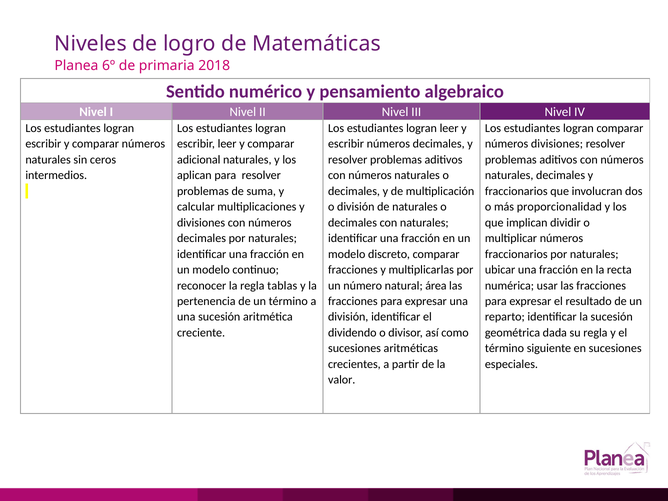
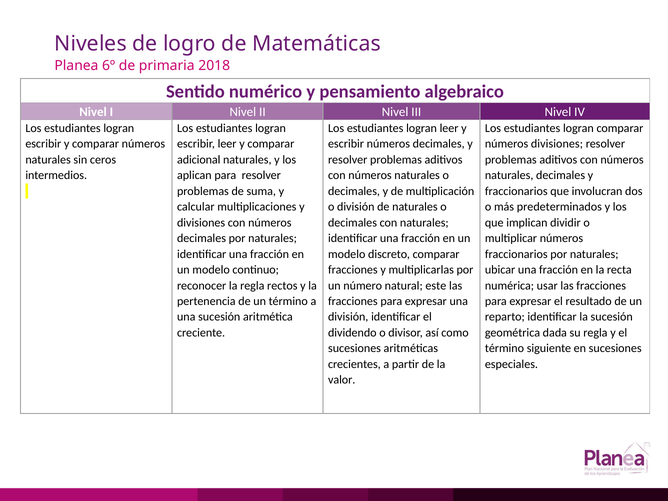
proporcionalidad: proporcionalidad -> predeterminados
tablas: tablas -> rectos
área: área -> este
